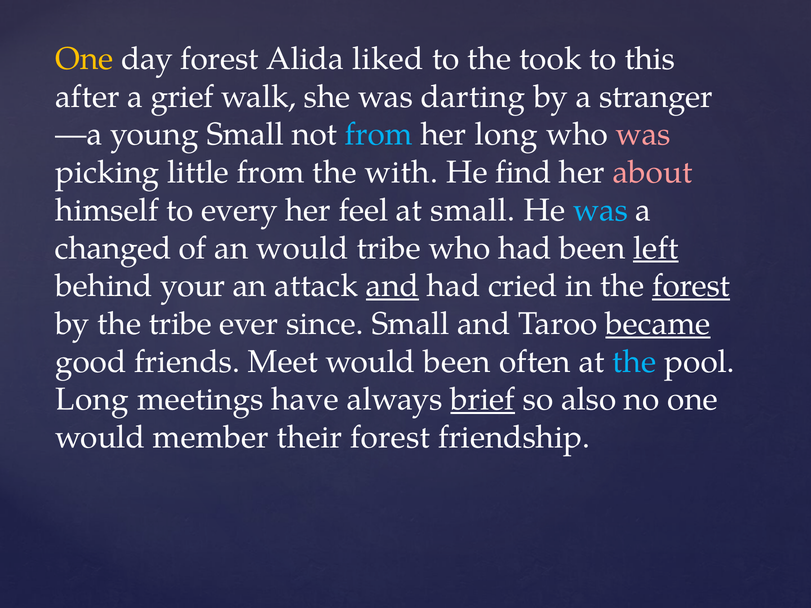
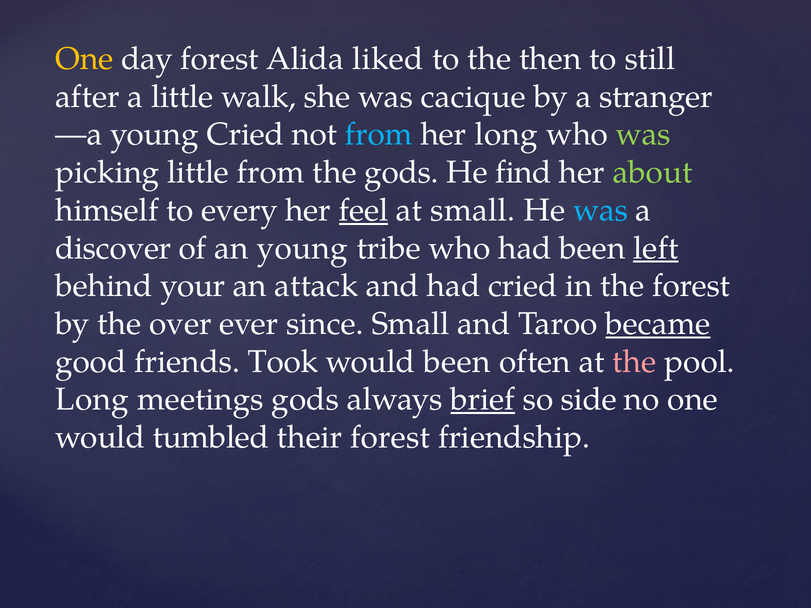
took: took -> then
this: this -> still
a grief: grief -> little
darting: darting -> cacique
young Small: Small -> Cried
was at (643, 135) colour: pink -> light green
the with: with -> gods
about colour: pink -> light green
feel underline: none -> present
changed: changed -> discover
an would: would -> young
and at (392, 286) underline: present -> none
forest at (691, 286) underline: present -> none
the tribe: tribe -> over
Meet: Meet -> Took
the at (634, 362) colour: light blue -> pink
meetings have: have -> gods
also: also -> side
member: member -> tumbled
